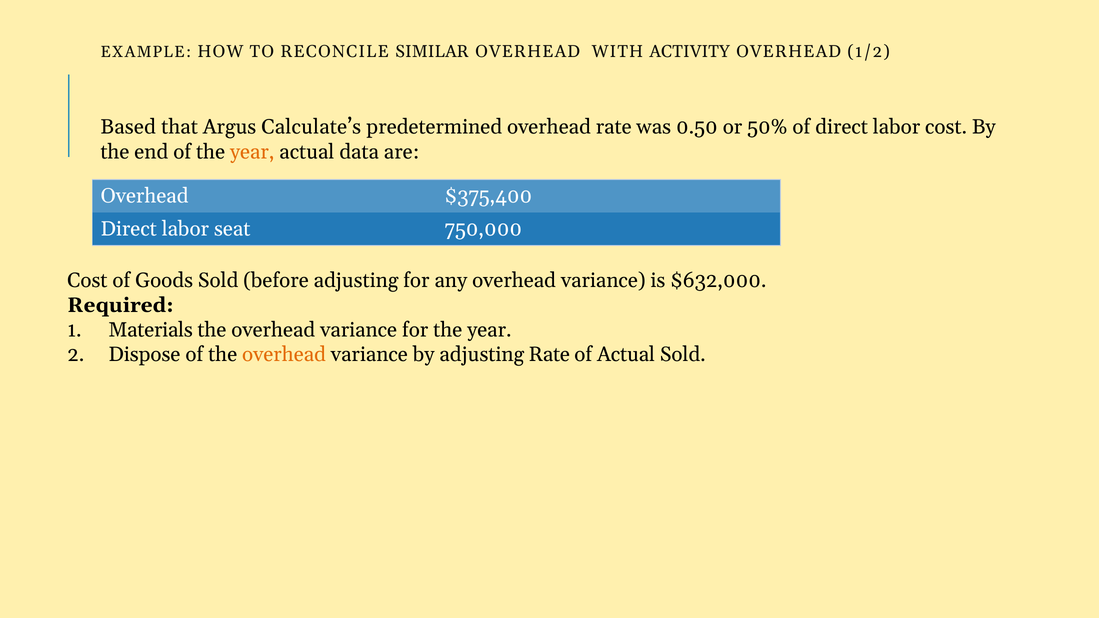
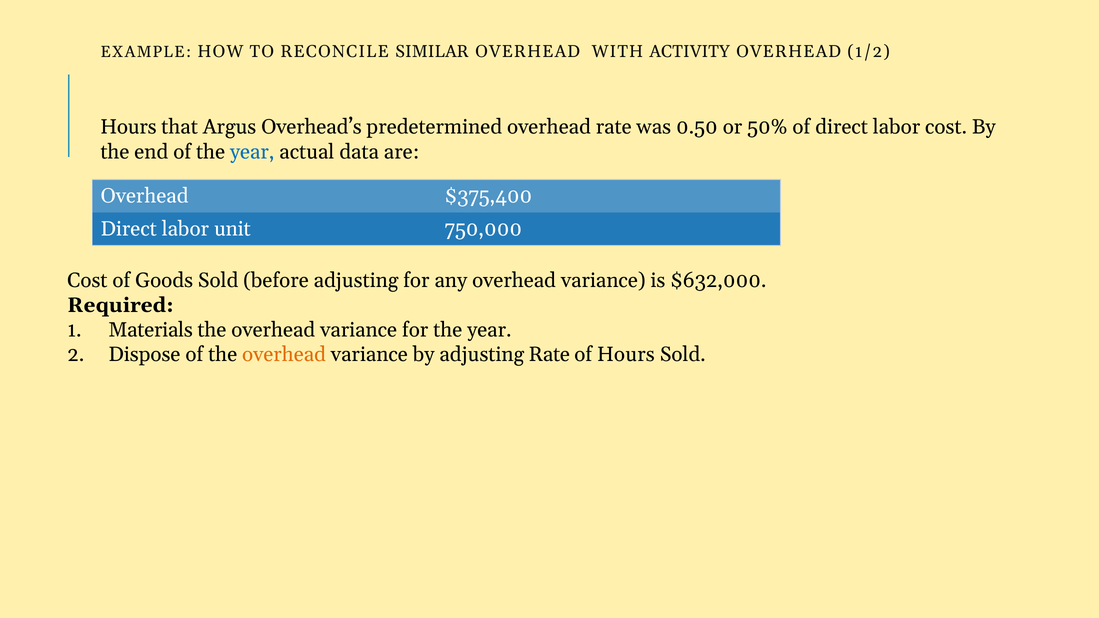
Based at (128, 127): Based -> Hours
Calculate’s: Calculate’s -> Overhead’s
year at (252, 152) colour: orange -> blue
seat: seat -> unit
of Actual: Actual -> Hours
